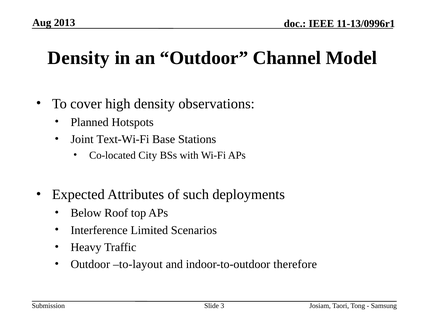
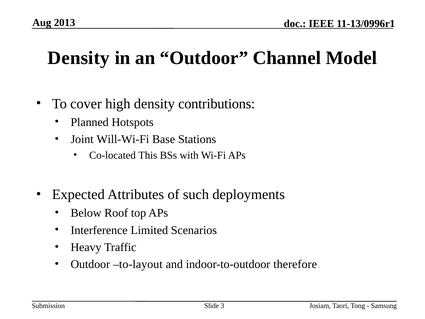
observations: observations -> contributions
Text-Wi-Fi: Text-Wi-Fi -> Will-Wi-Fi
City: City -> This
